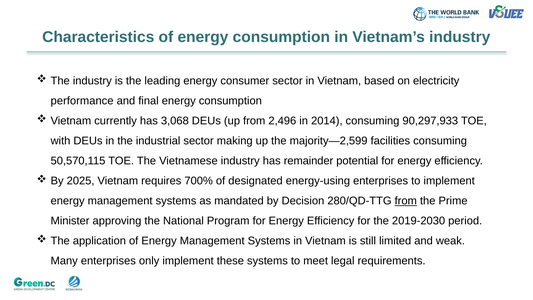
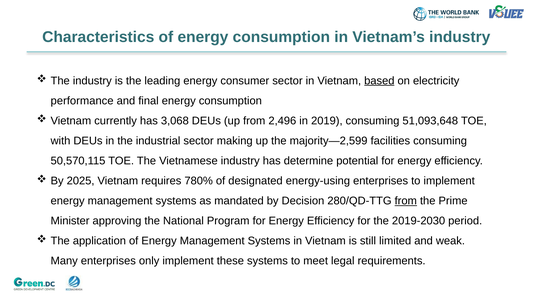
based underline: none -> present
2014: 2014 -> 2019
90,297,933: 90,297,933 -> 51,093,648
remainder: remainder -> determine
700%: 700% -> 780%
